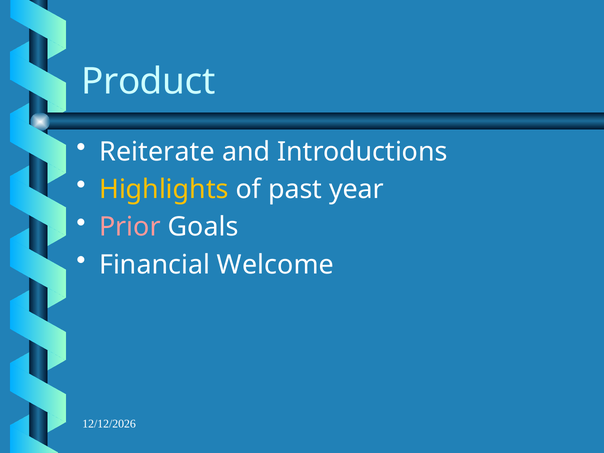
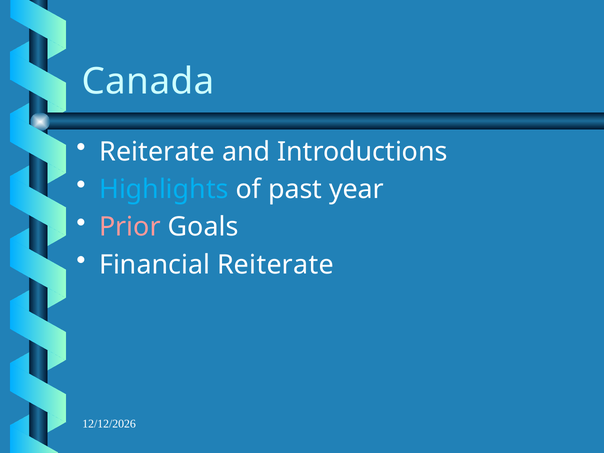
Product: Product -> Canada
Highlights colour: yellow -> light blue
Financial Welcome: Welcome -> Reiterate
